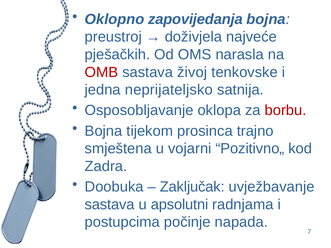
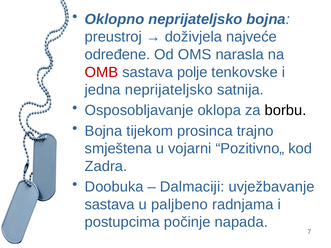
Oklopno zapovijedanja: zapovijedanja -> neprijateljsko
pješačkih: pješačkih -> određene
živoj: živoj -> polje
borbu colour: red -> black
Zaključak: Zaključak -> Dalmaciji
apsolutni: apsolutni -> paljbeno
